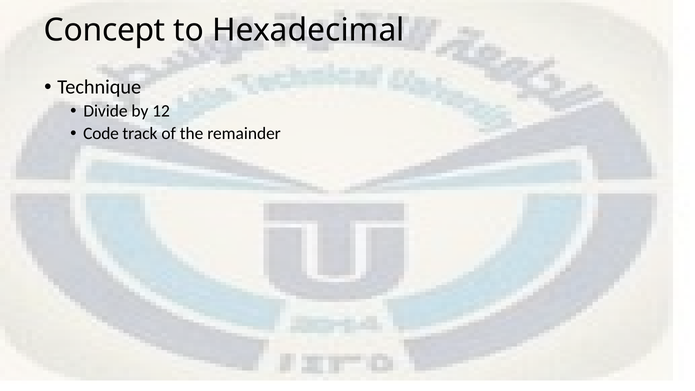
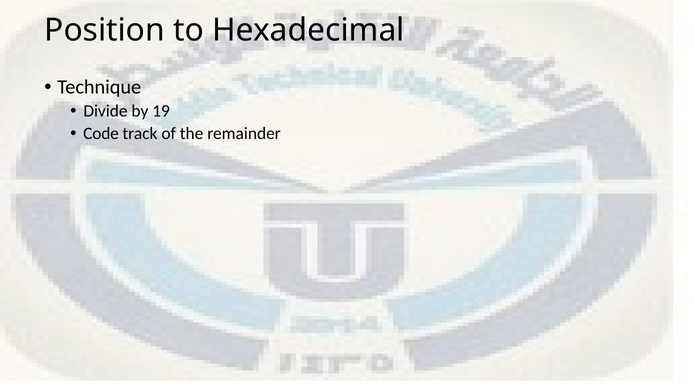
Concept: Concept -> Position
12: 12 -> 19
